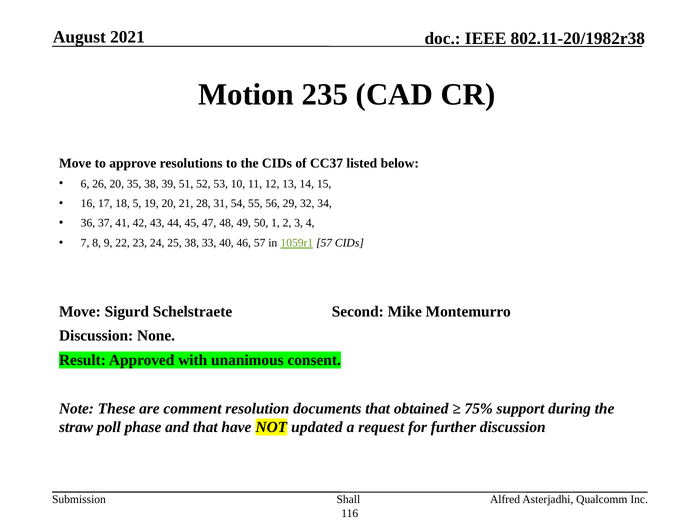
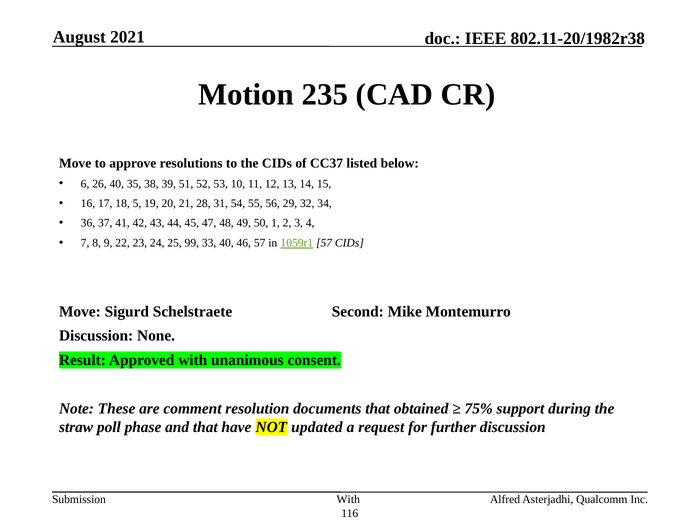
26 20: 20 -> 40
25 38: 38 -> 99
Shall at (348, 499): Shall -> With
